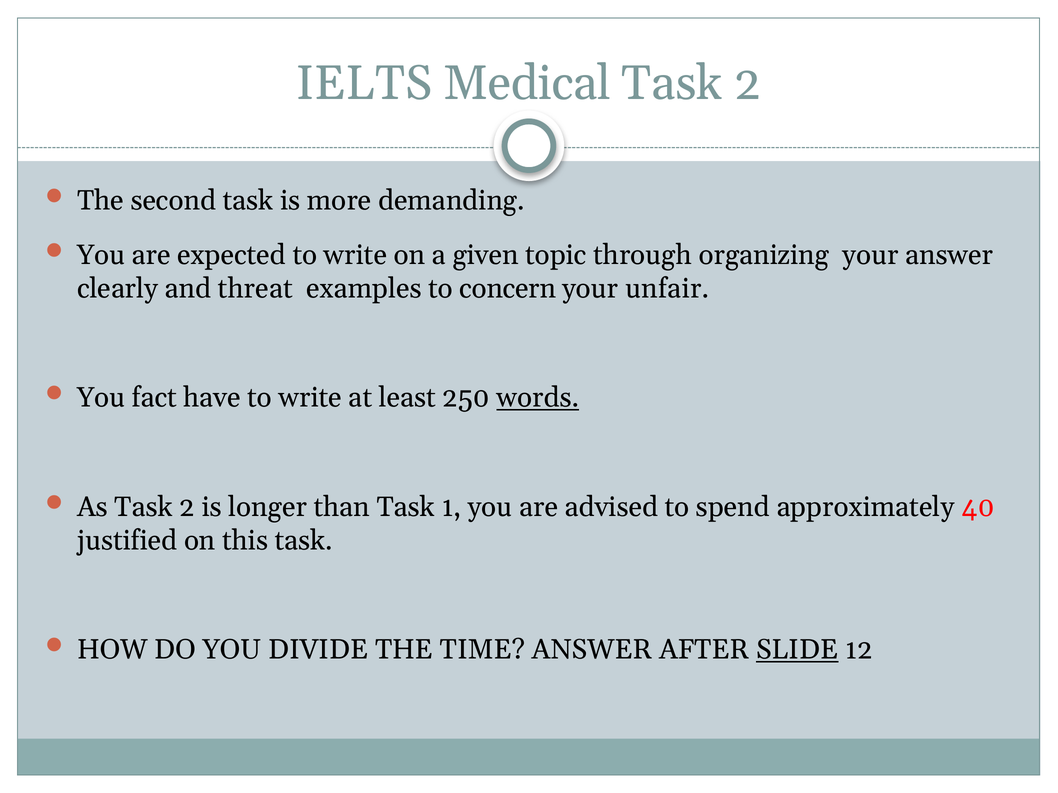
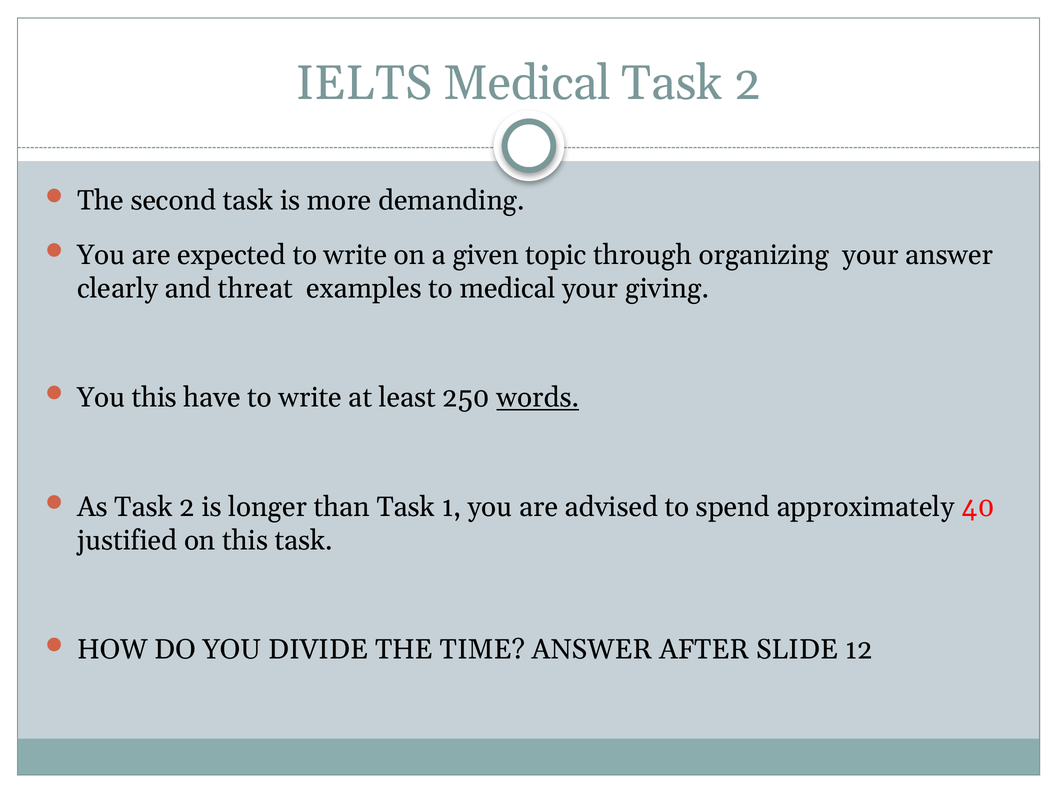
to concern: concern -> medical
unfair: unfair -> giving
You fact: fact -> this
SLIDE underline: present -> none
